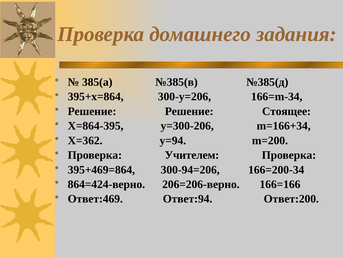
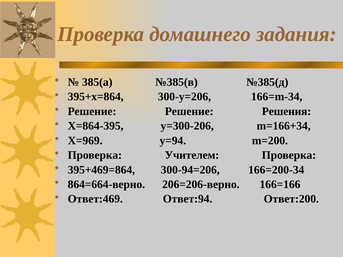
Стоящее: Стоящее -> Решения
Х=362: Х=362 -> Х=969
864=424-верно: 864=424-верно -> 864=664-верно
